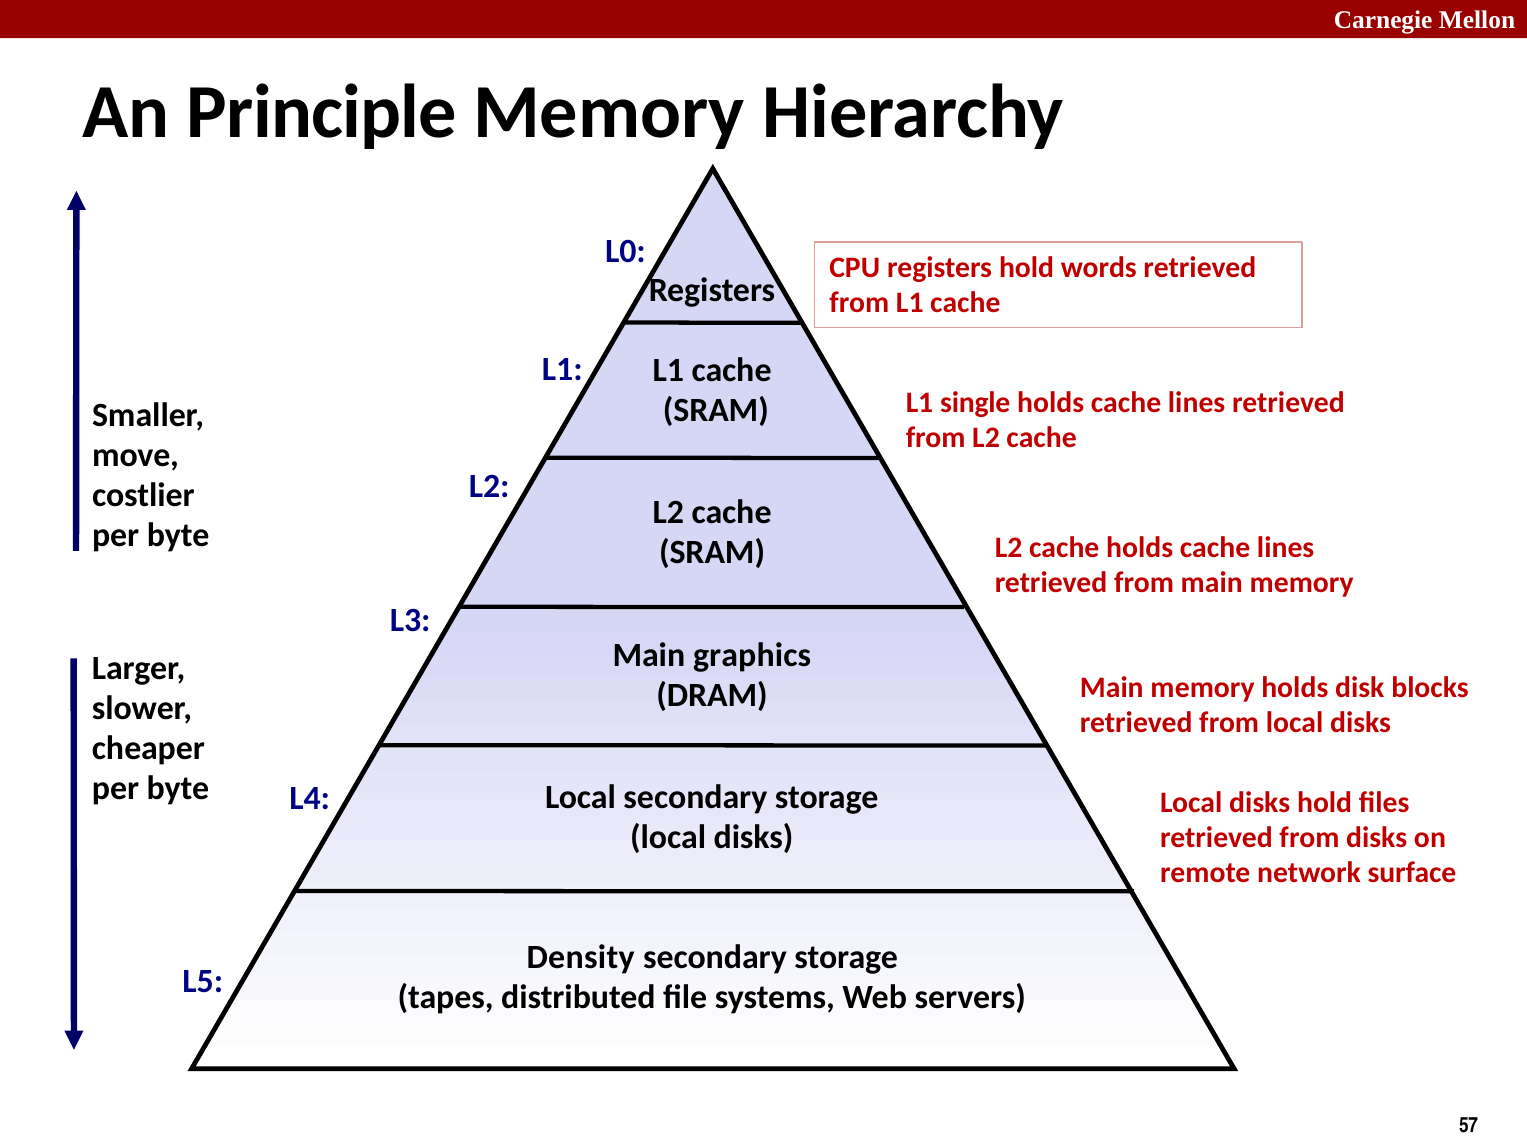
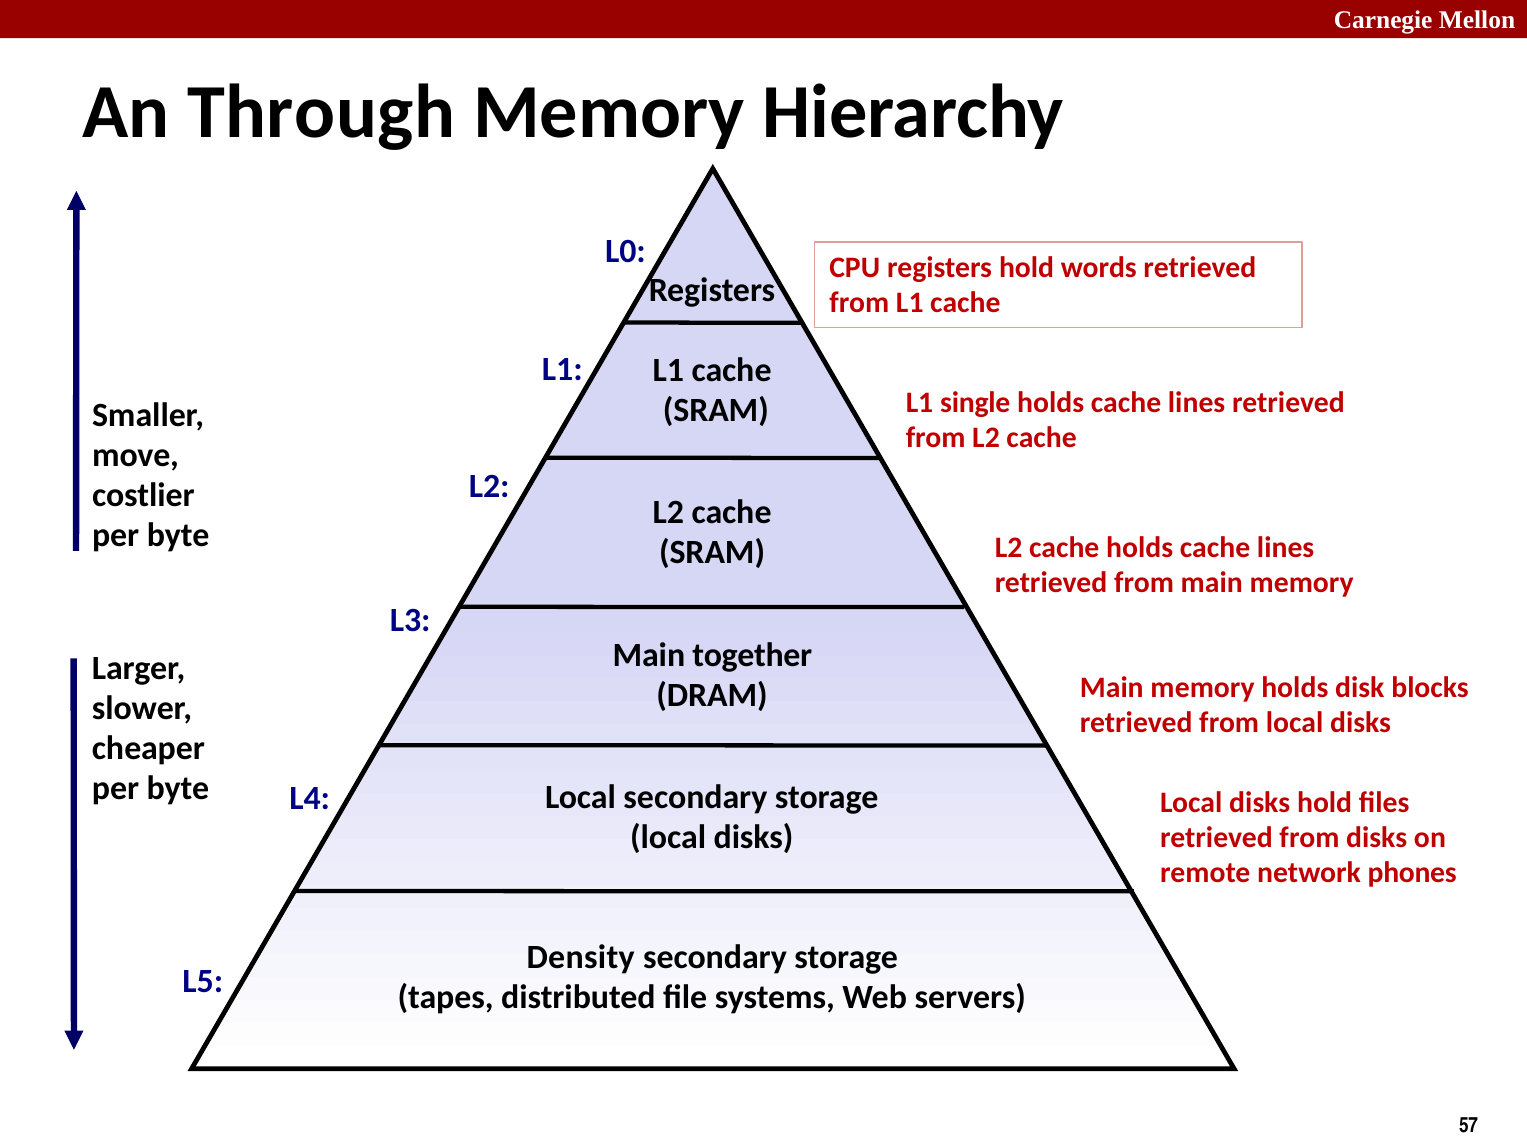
Principle: Principle -> Through
graphics: graphics -> together
surface: surface -> phones
